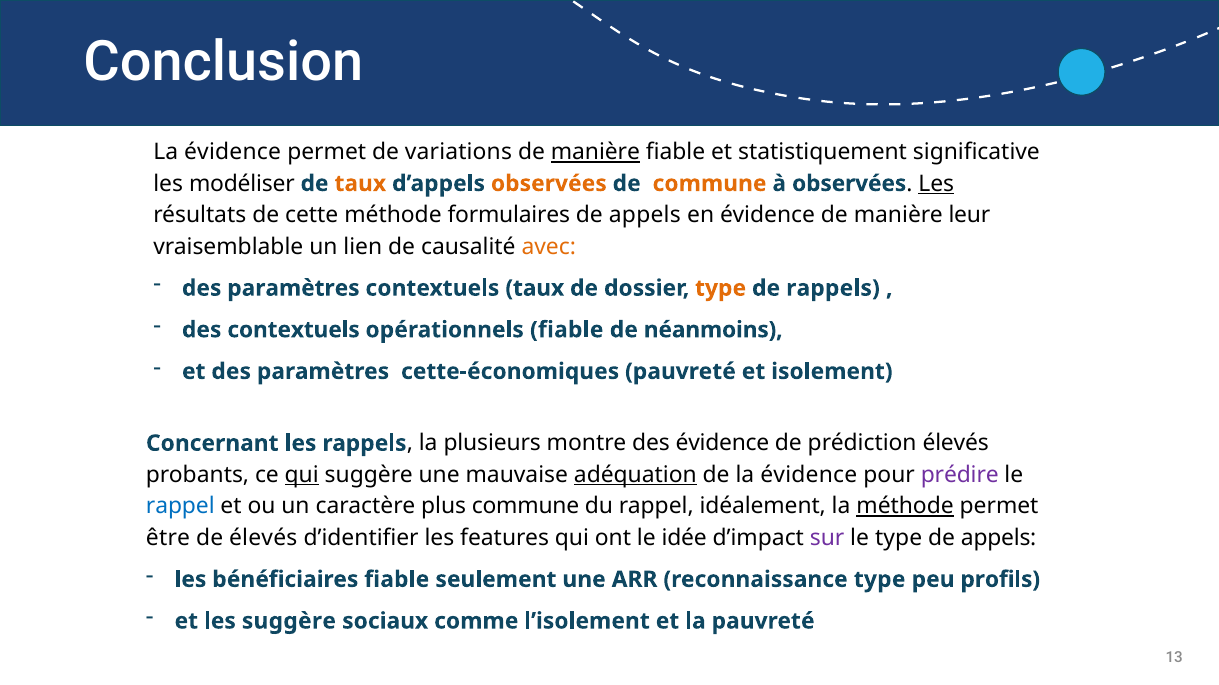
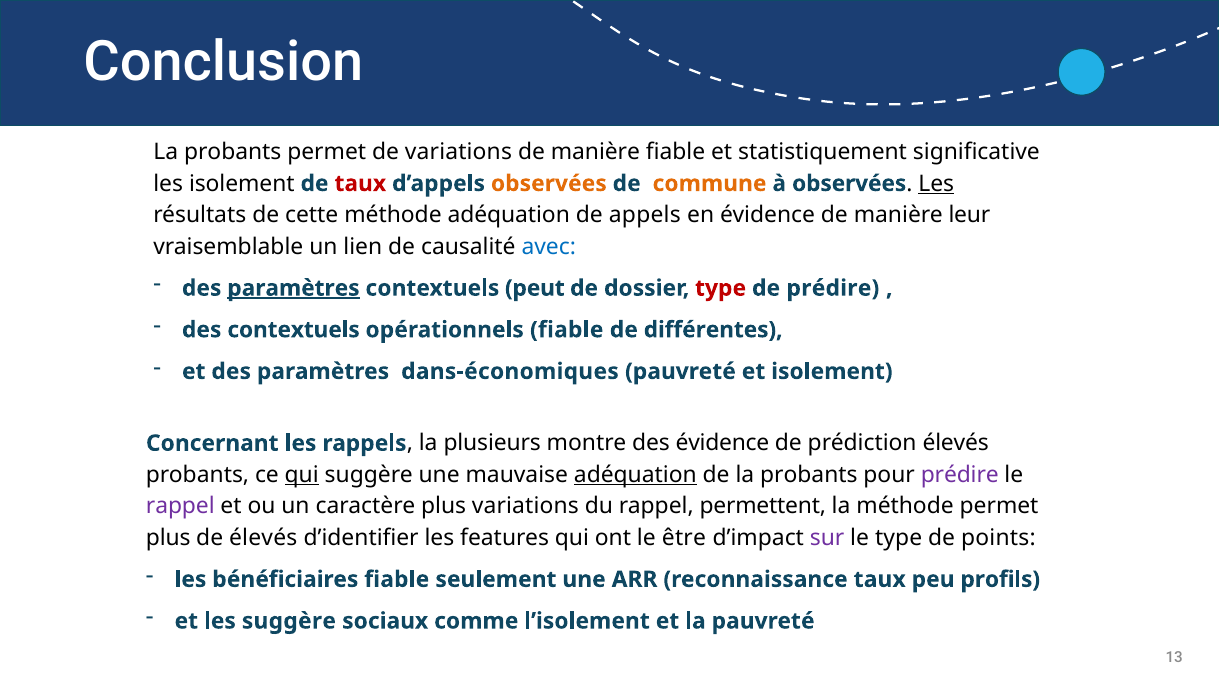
évidence at (233, 152): évidence -> probants
manière at (595, 152) underline: present -> none
les modéliser: modéliser -> isolement
taux at (360, 184) colour: orange -> red
méthode formulaires: formulaires -> adéquation
avec colour: orange -> blue
paramètres at (293, 288) underline: none -> present
contextuels taux: taux -> peut
type at (721, 288) colour: orange -> red
de rappels: rappels -> prédire
néanmoins: néanmoins -> différentes
cette-économiques: cette-économiques -> dans-économiques
de la évidence: évidence -> probants
rappel at (180, 507) colour: blue -> purple
plus commune: commune -> variations
idéalement: idéalement -> permettent
méthode at (905, 507) underline: present -> none
être at (168, 538): être -> plus
idée: idée -> être
appels at (999, 538): appels -> points
reconnaissance type: type -> taux
